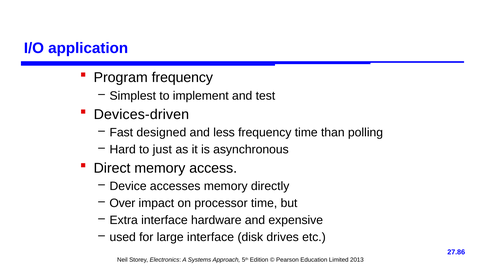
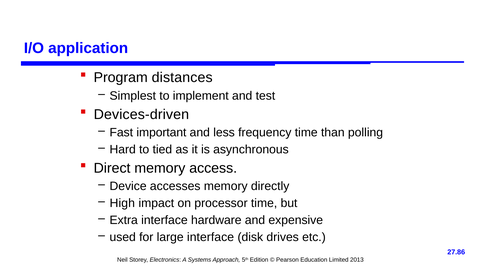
Program frequency: frequency -> distances
designed: designed -> important
just: just -> tied
Over: Over -> High
